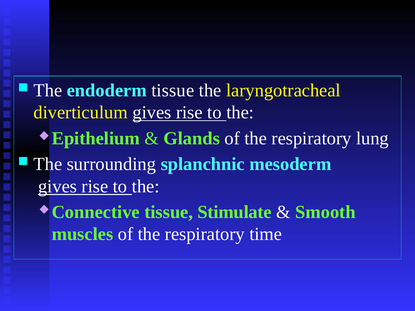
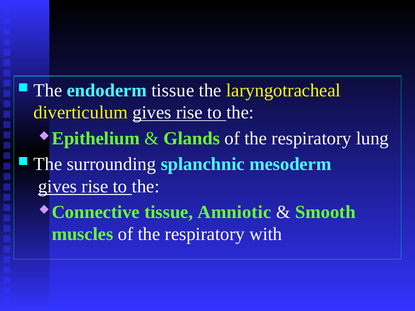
Stimulate: Stimulate -> Amniotic
time: time -> with
